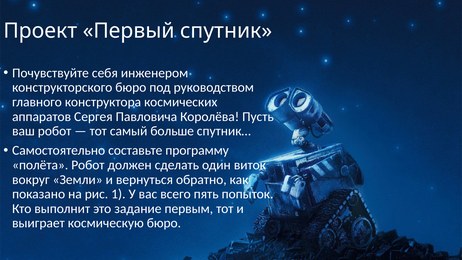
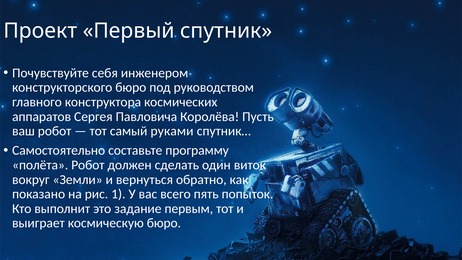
больше: больше -> руками
